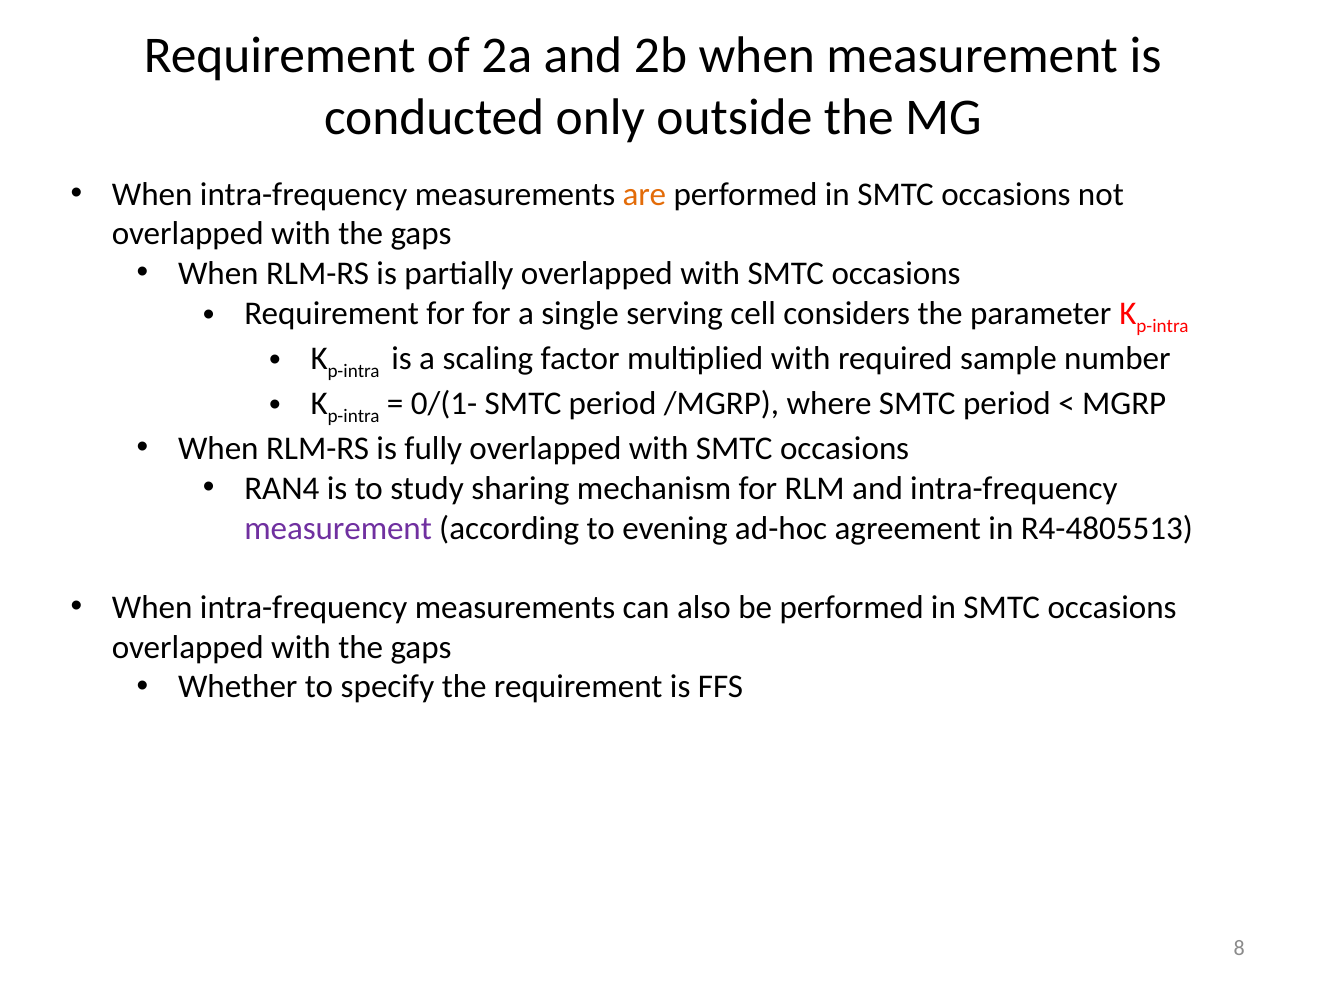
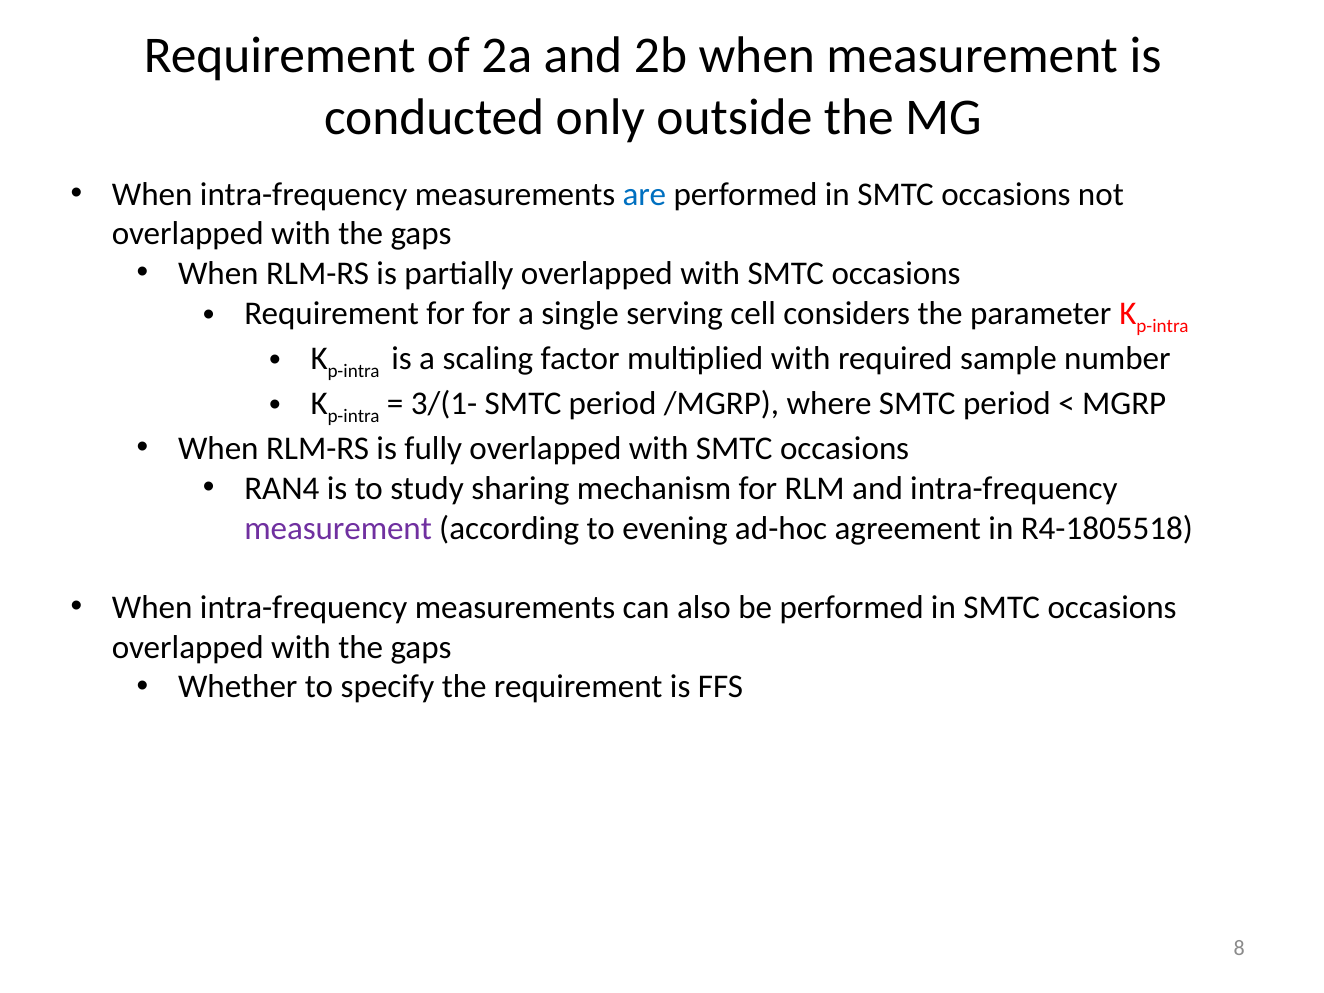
are colour: orange -> blue
0/(1-: 0/(1- -> 3/(1-
R4-4805513: R4-4805513 -> R4-1805518
